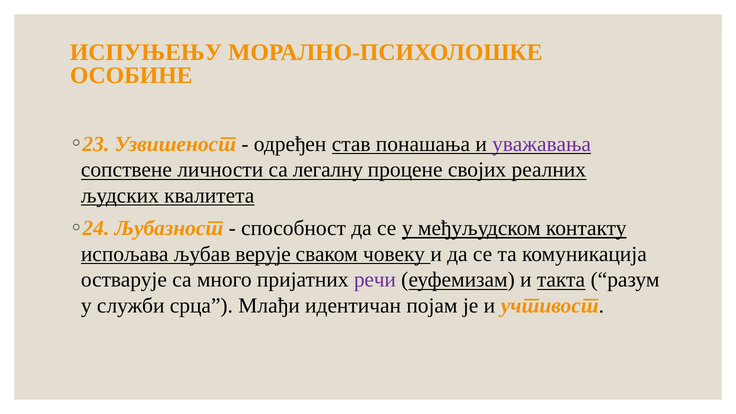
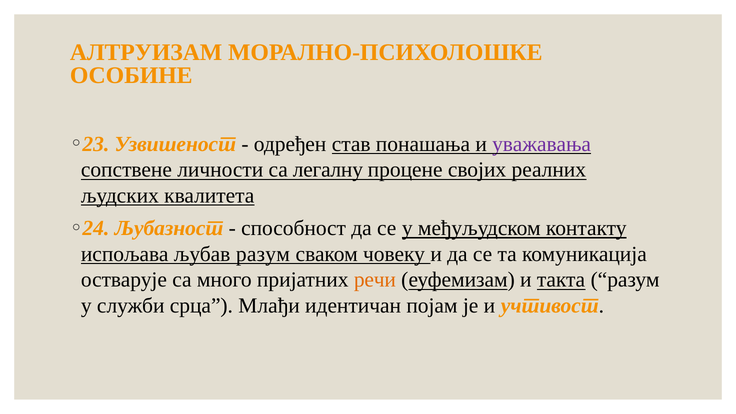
ИСПУЊЕЊУ: ИСПУЊЕЊУ -> АЛТРУИЗАМ
љубав верује: верује -> разум
речи colour: purple -> orange
